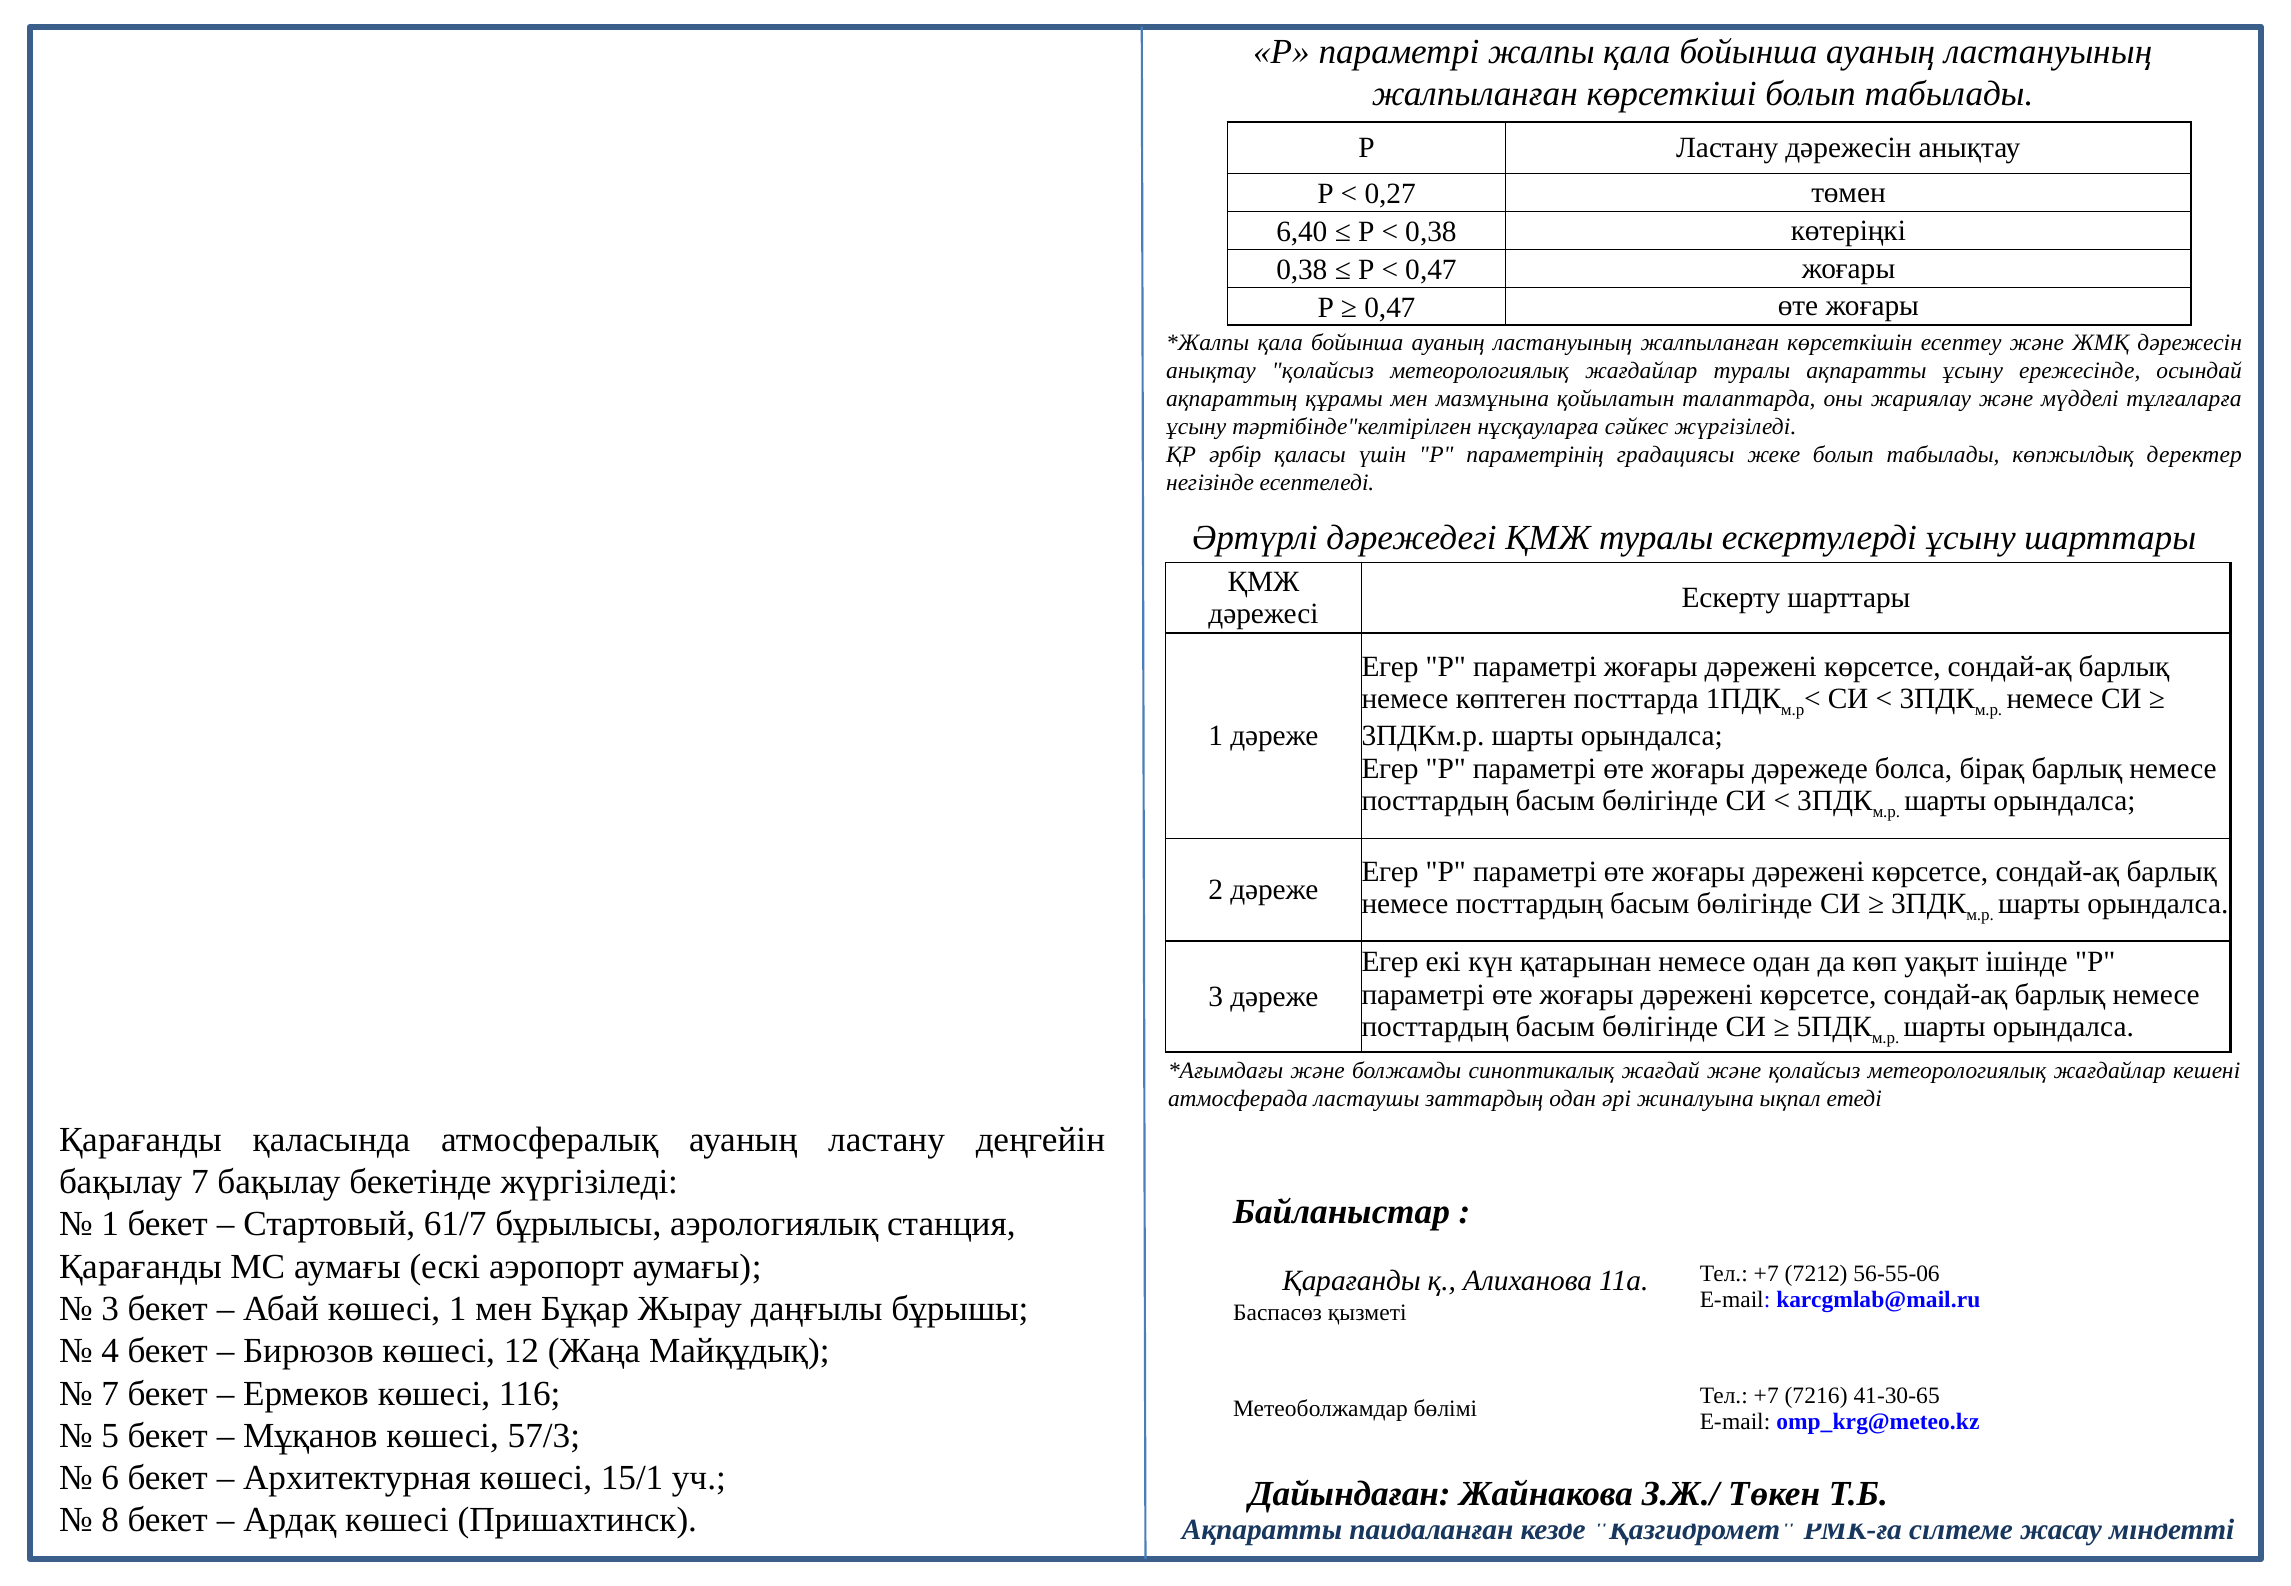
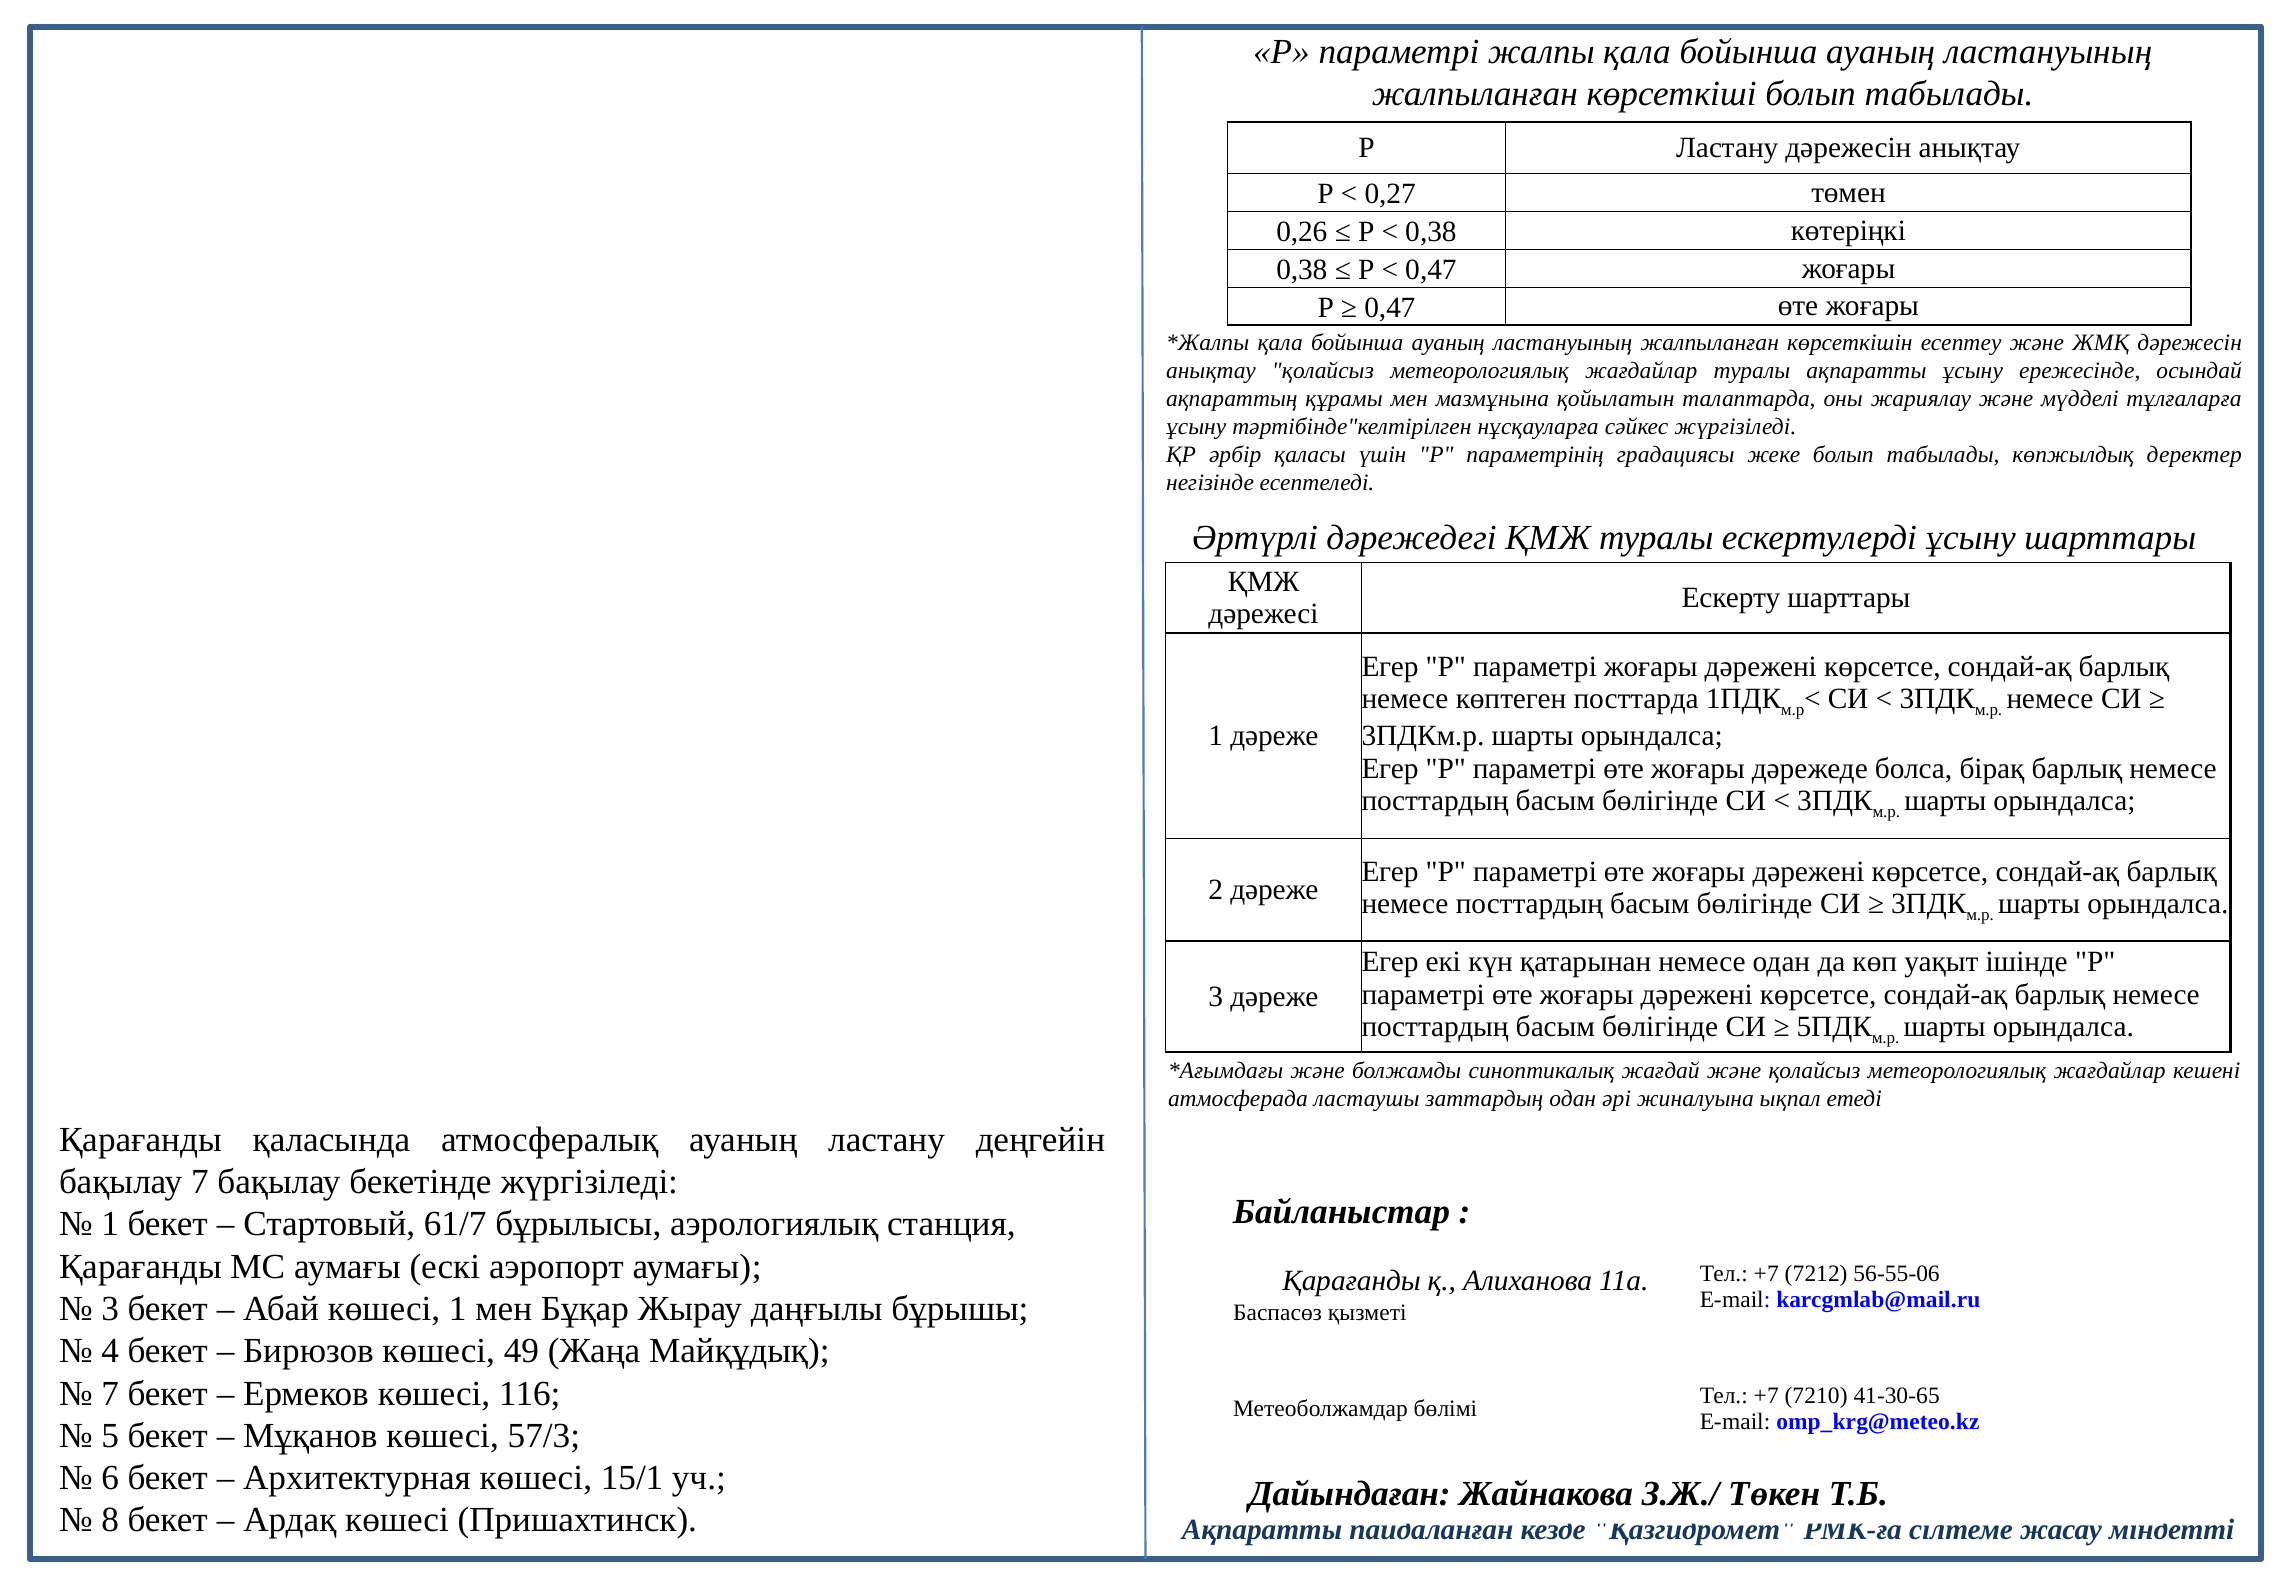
6,40: 6,40 -> 0,26
12: 12 -> 49
7216: 7216 -> 7210
